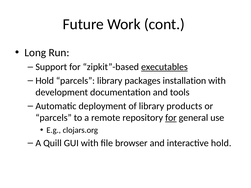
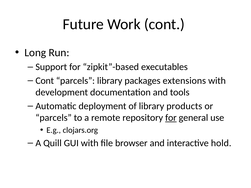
executables underline: present -> none
Hold at (45, 81): Hold -> Cont
installation: installation -> extensions
